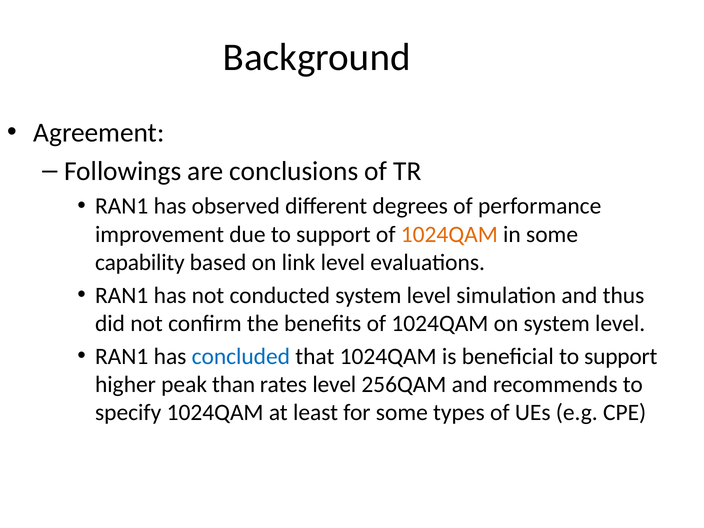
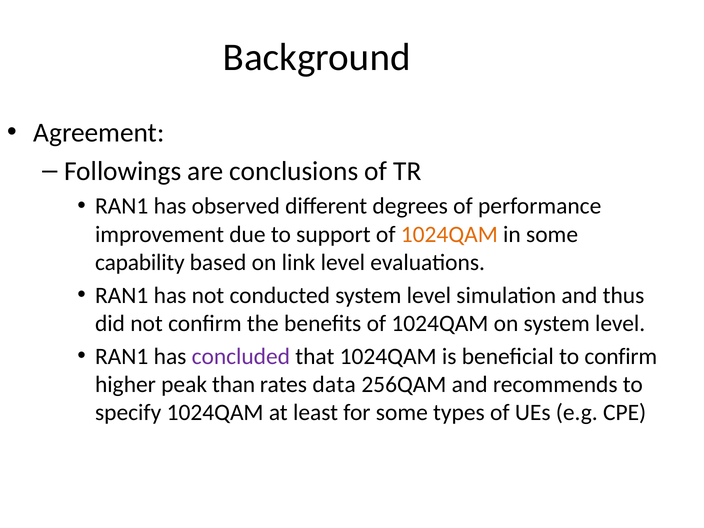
concluded colour: blue -> purple
beneficial to support: support -> confirm
rates level: level -> data
